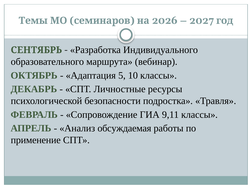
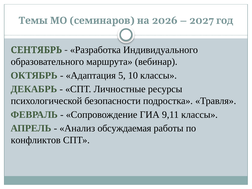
применение: применение -> конфликтов
